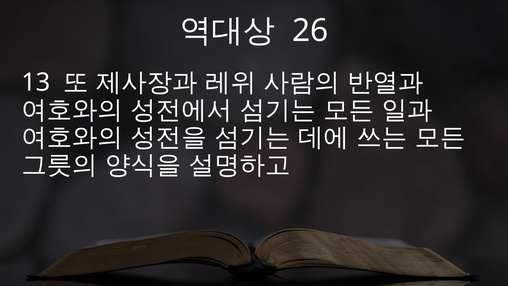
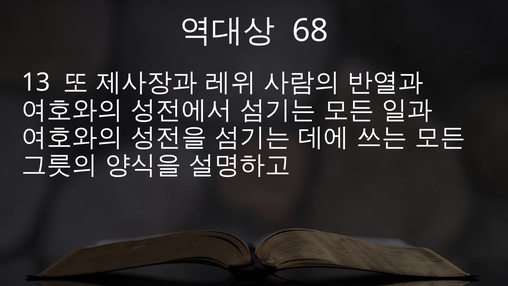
26: 26 -> 68
